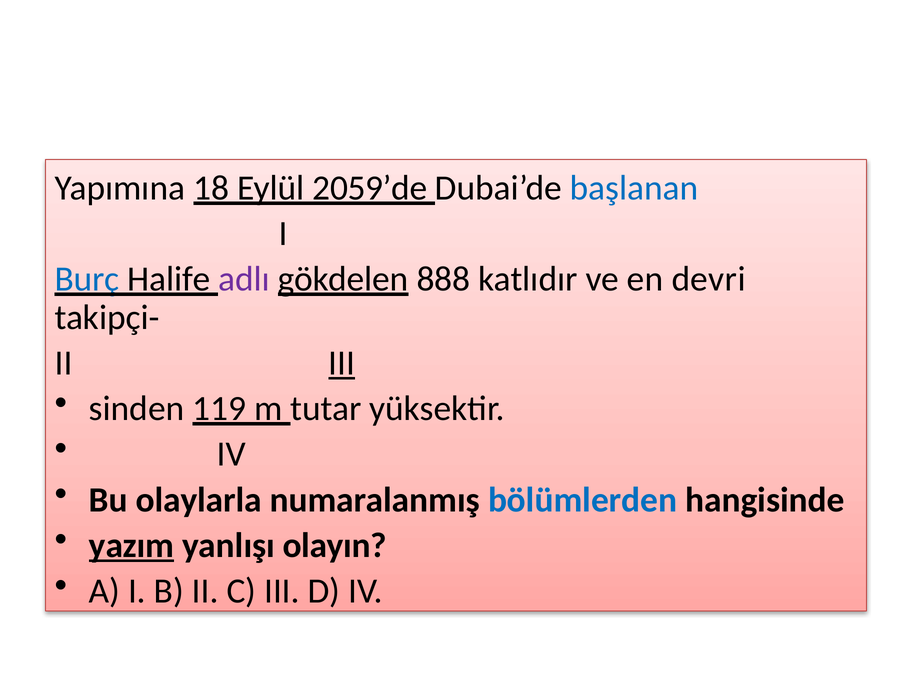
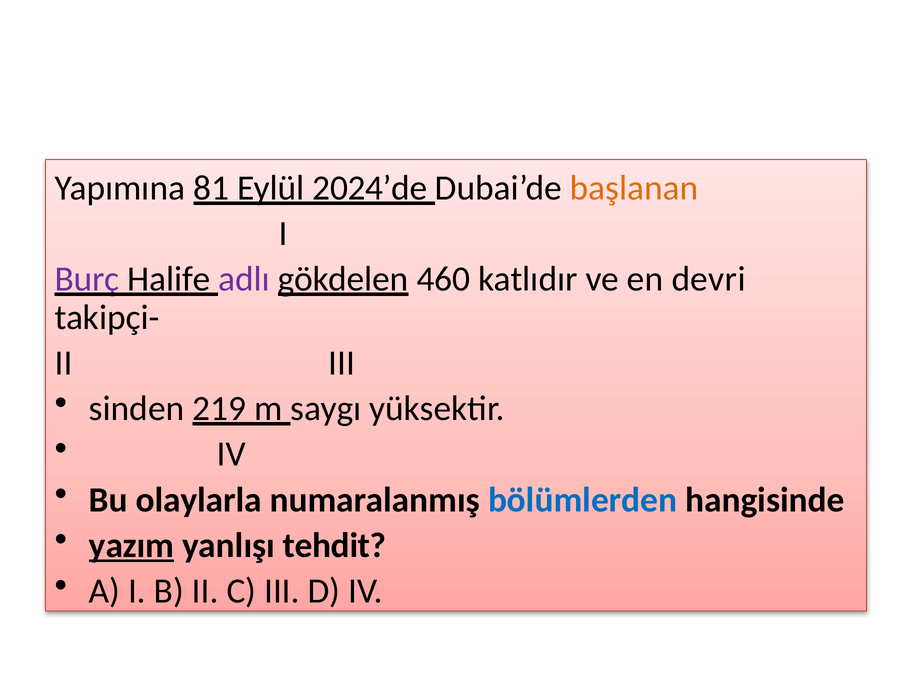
18: 18 -> 81
2059’de: 2059’de -> 2024’de
başlanan colour: blue -> orange
Burç colour: blue -> purple
888: 888 -> 460
III at (342, 363) underline: present -> none
119: 119 -> 219
tutar: tutar -> saygı
olayın: olayın -> tehdit
